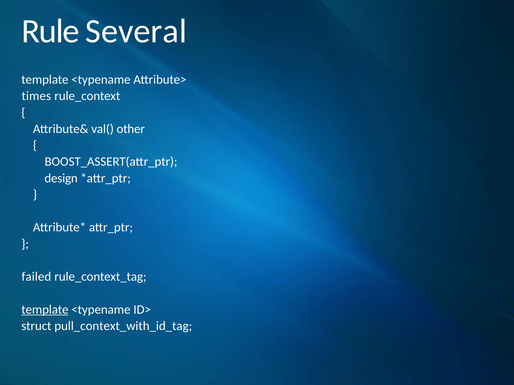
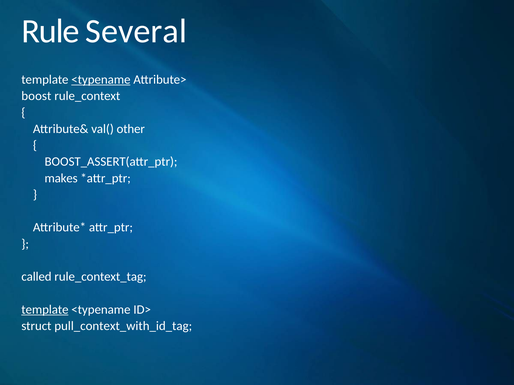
<typename at (101, 80) underline: none -> present
times: times -> boost
design: design -> makes
failed: failed -> called
